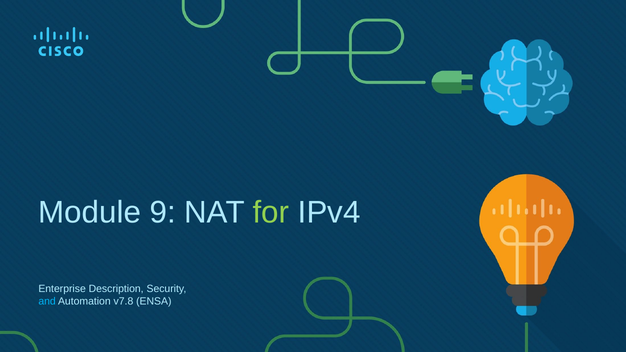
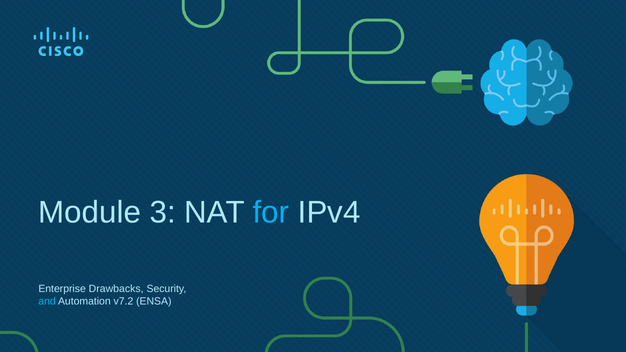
9: 9 -> 3
for colour: light green -> light blue
Description: Description -> Drawbacks
v7.8: v7.8 -> v7.2
